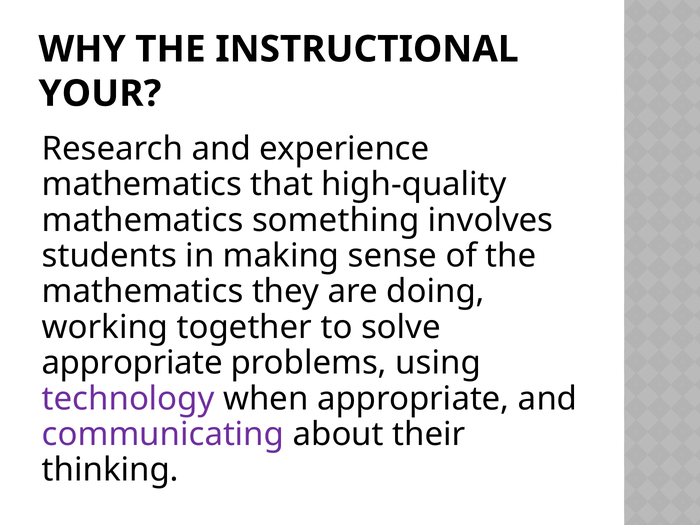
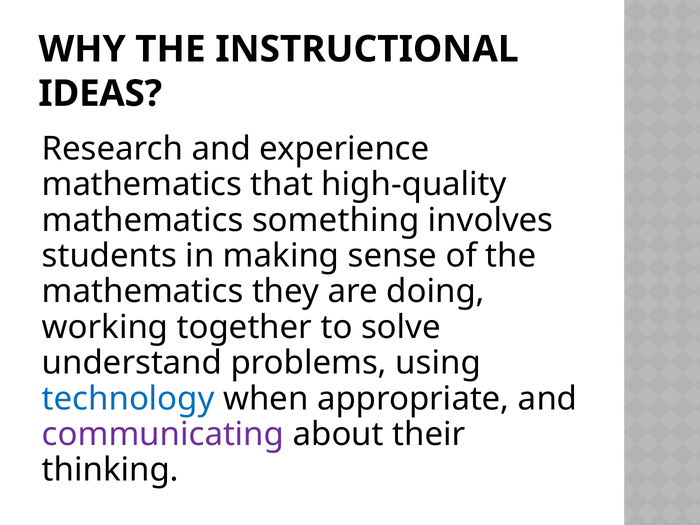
YOUR: YOUR -> IDEAS
appropriate at (132, 363): appropriate -> understand
technology colour: purple -> blue
